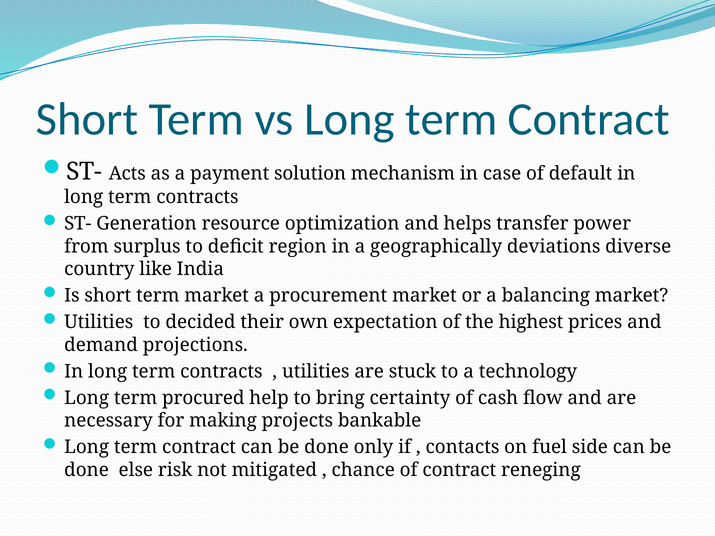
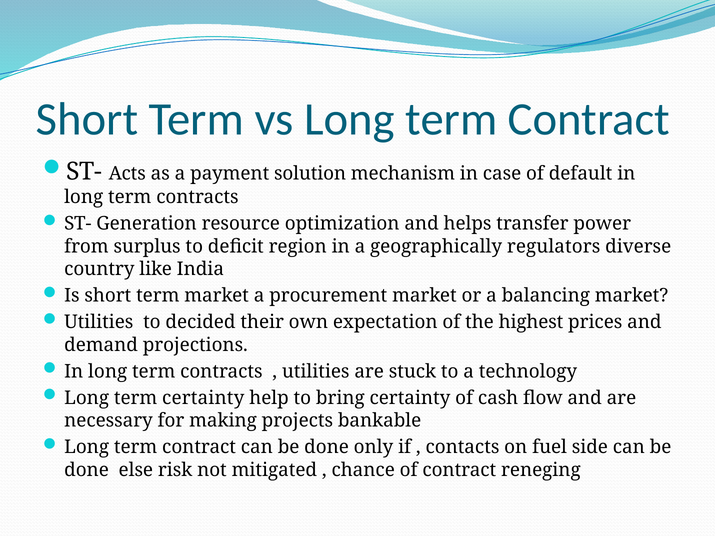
deviations: deviations -> regulators
term procured: procured -> certainty
